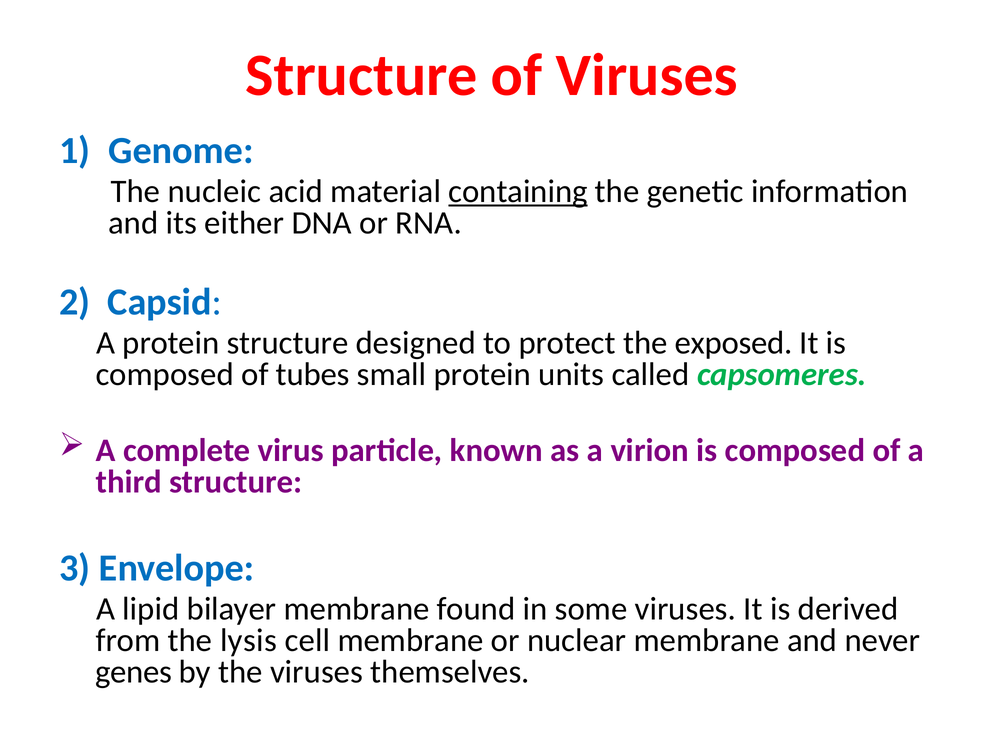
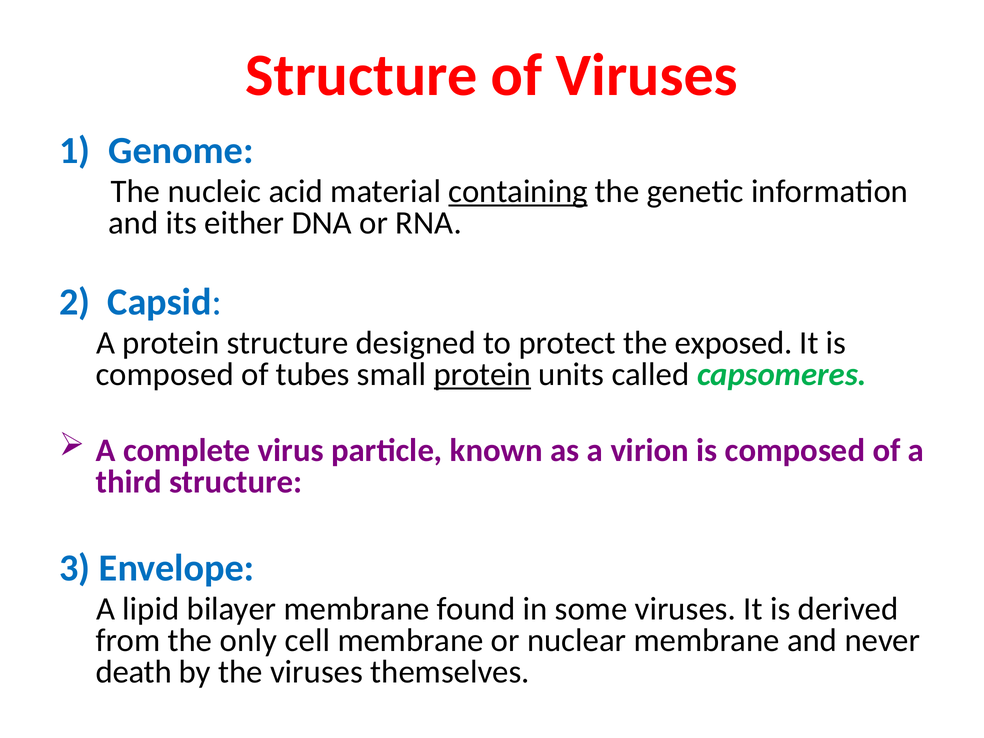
protein at (482, 375) underline: none -> present
lysis: lysis -> only
genes: genes -> death
